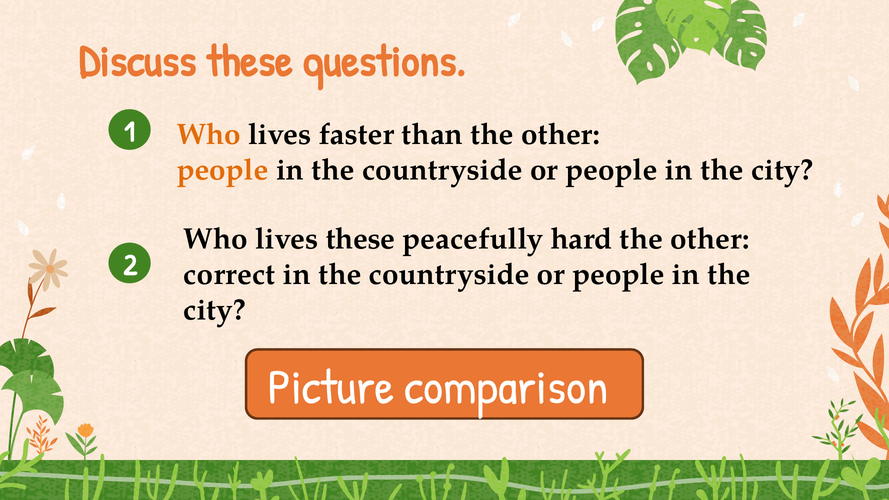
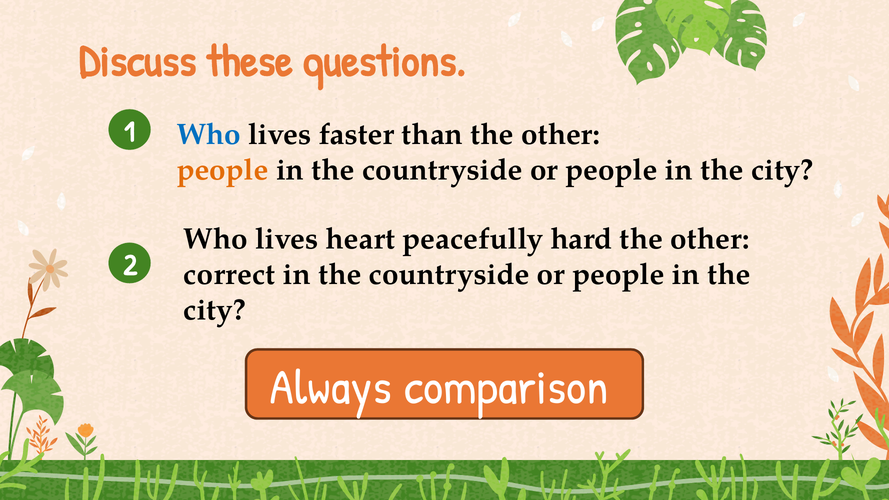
Who at (209, 134) colour: orange -> blue
lives these: these -> heart
Picture: Picture -> Always
